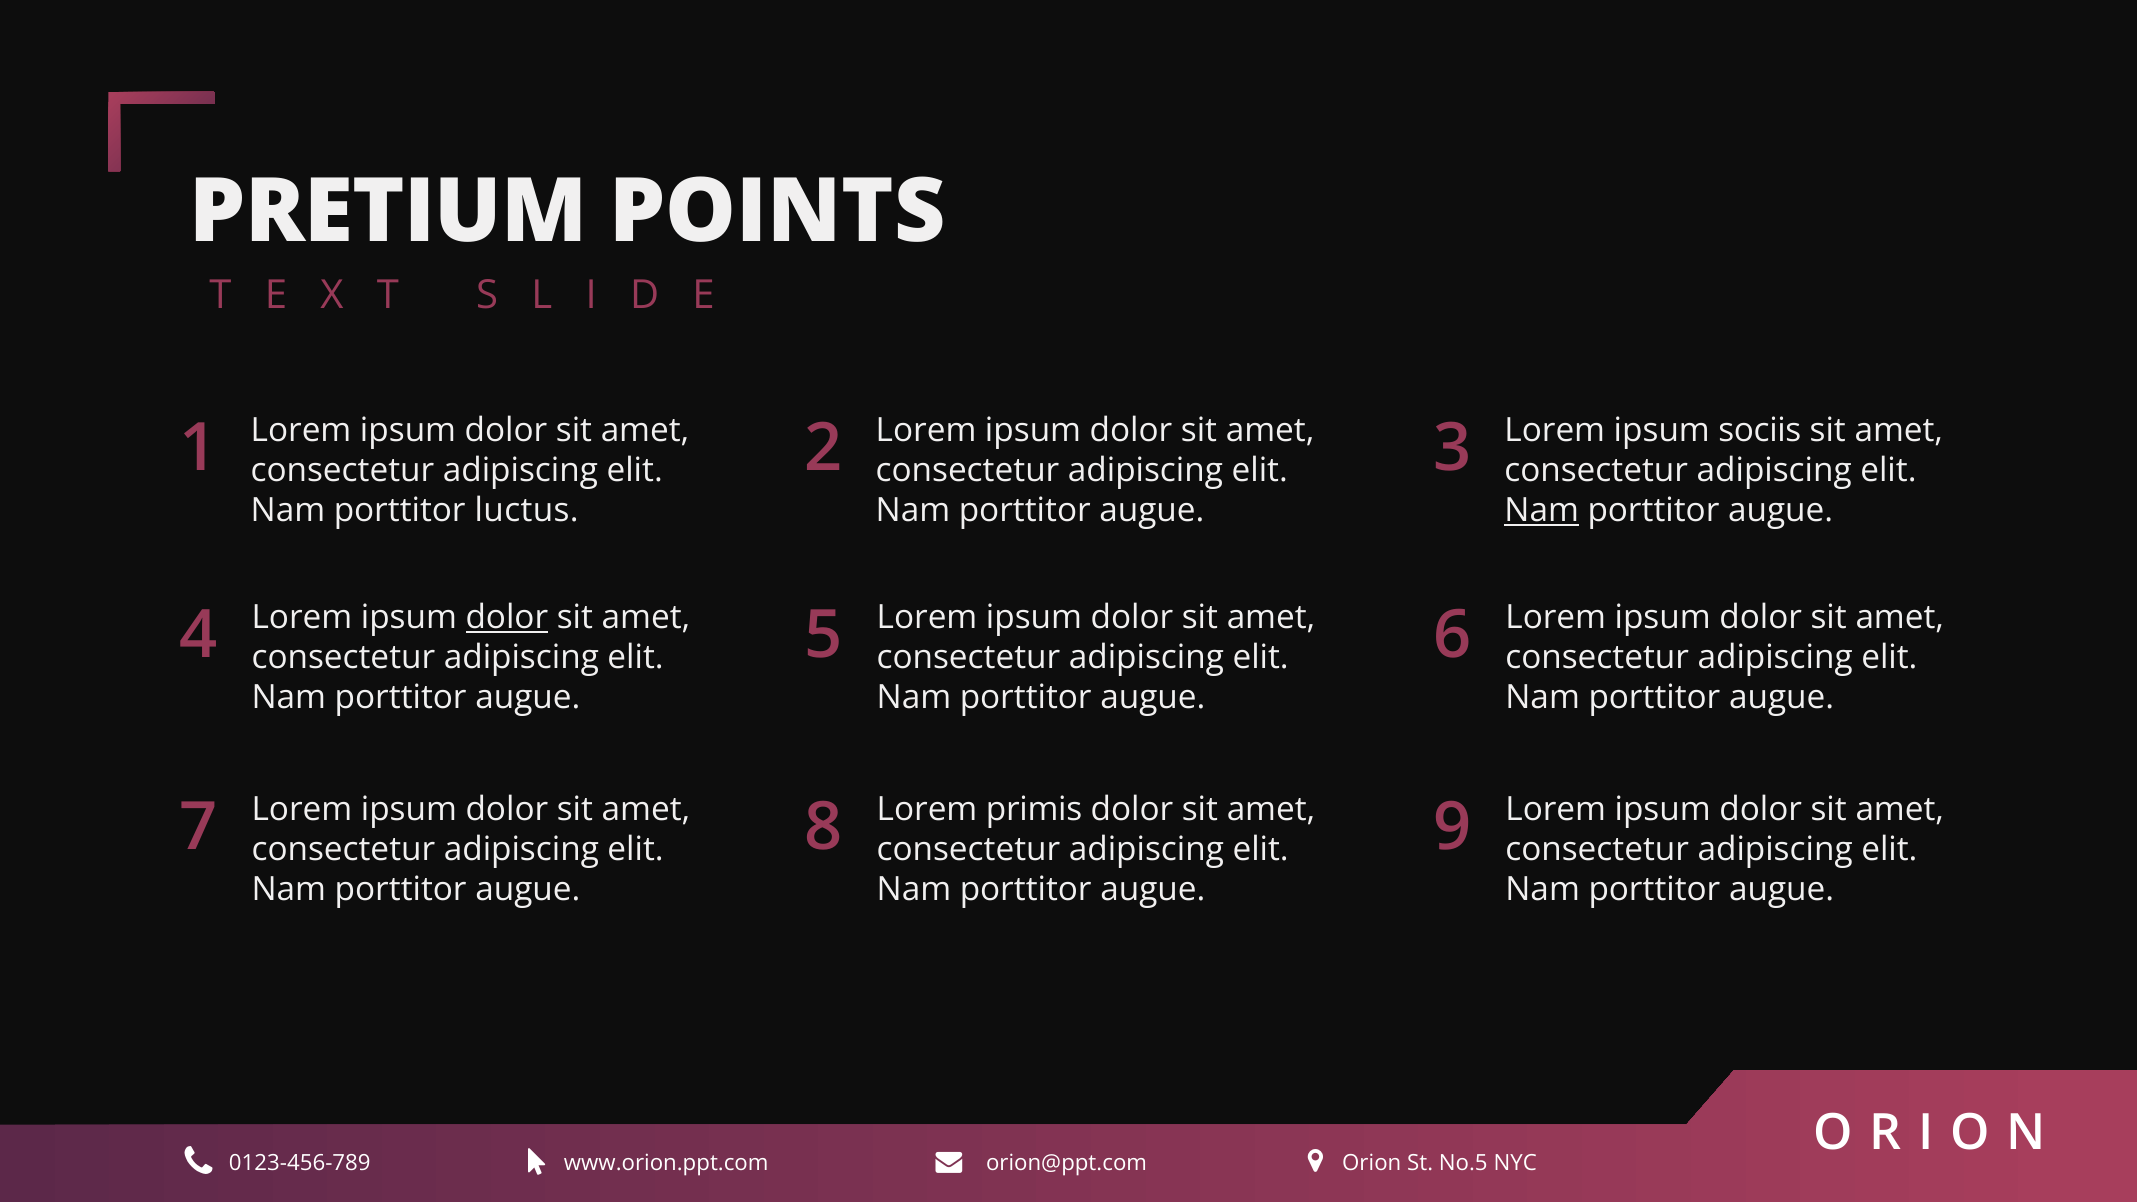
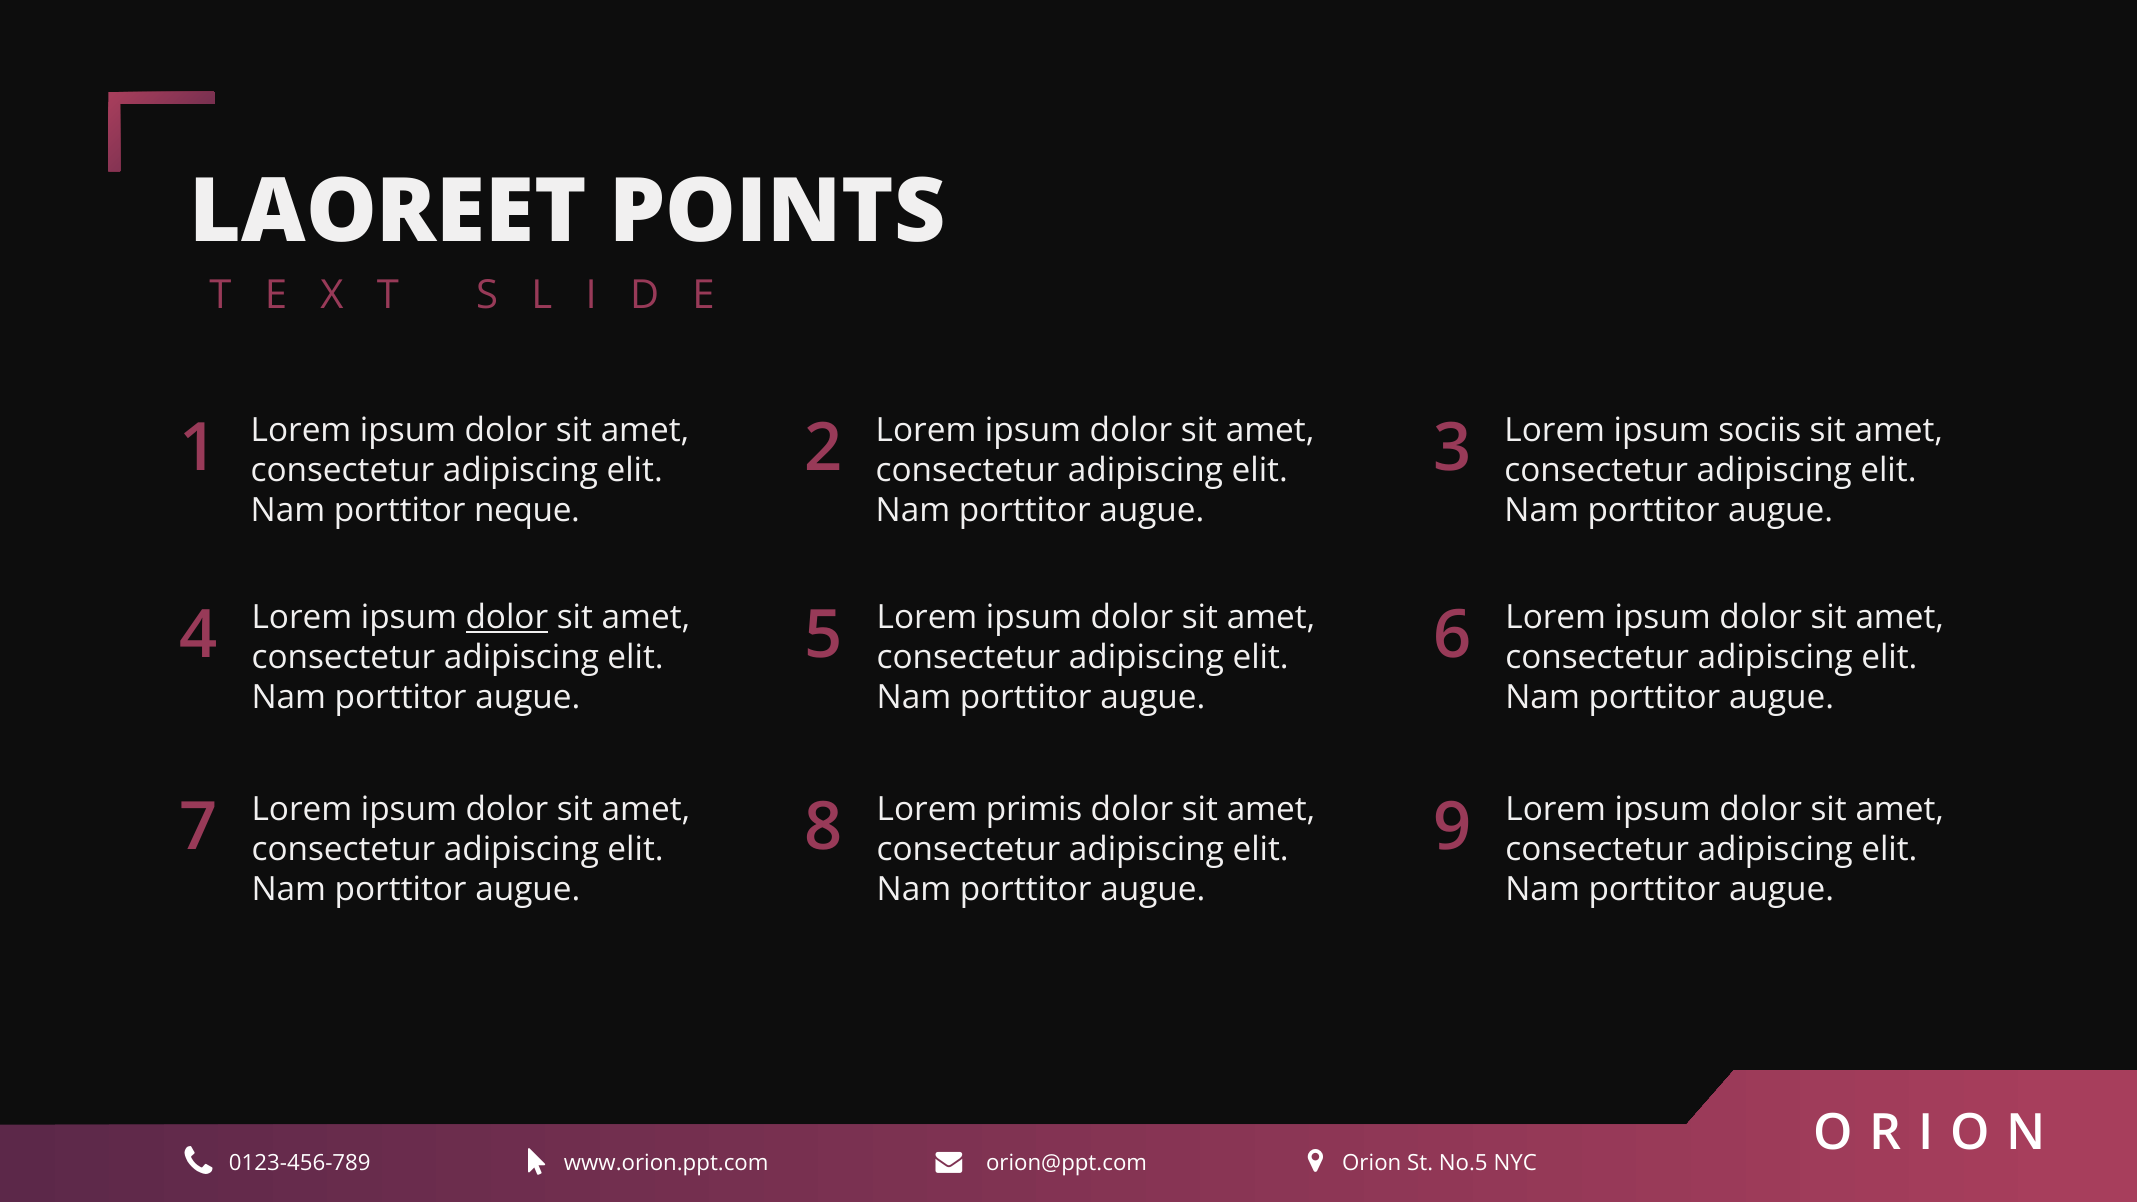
PRETIUM: PRETIUM -> LAOREET
luctus: luctus -> neque
Nam at (1542, 510) underline: present -> none
